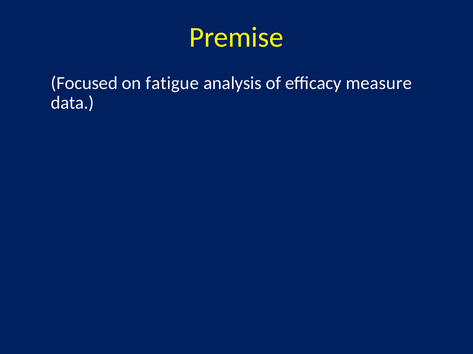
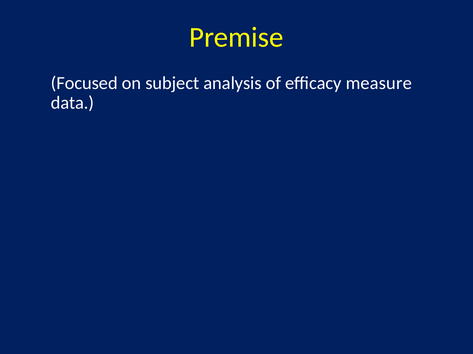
fatigue: fatigue -> subject
